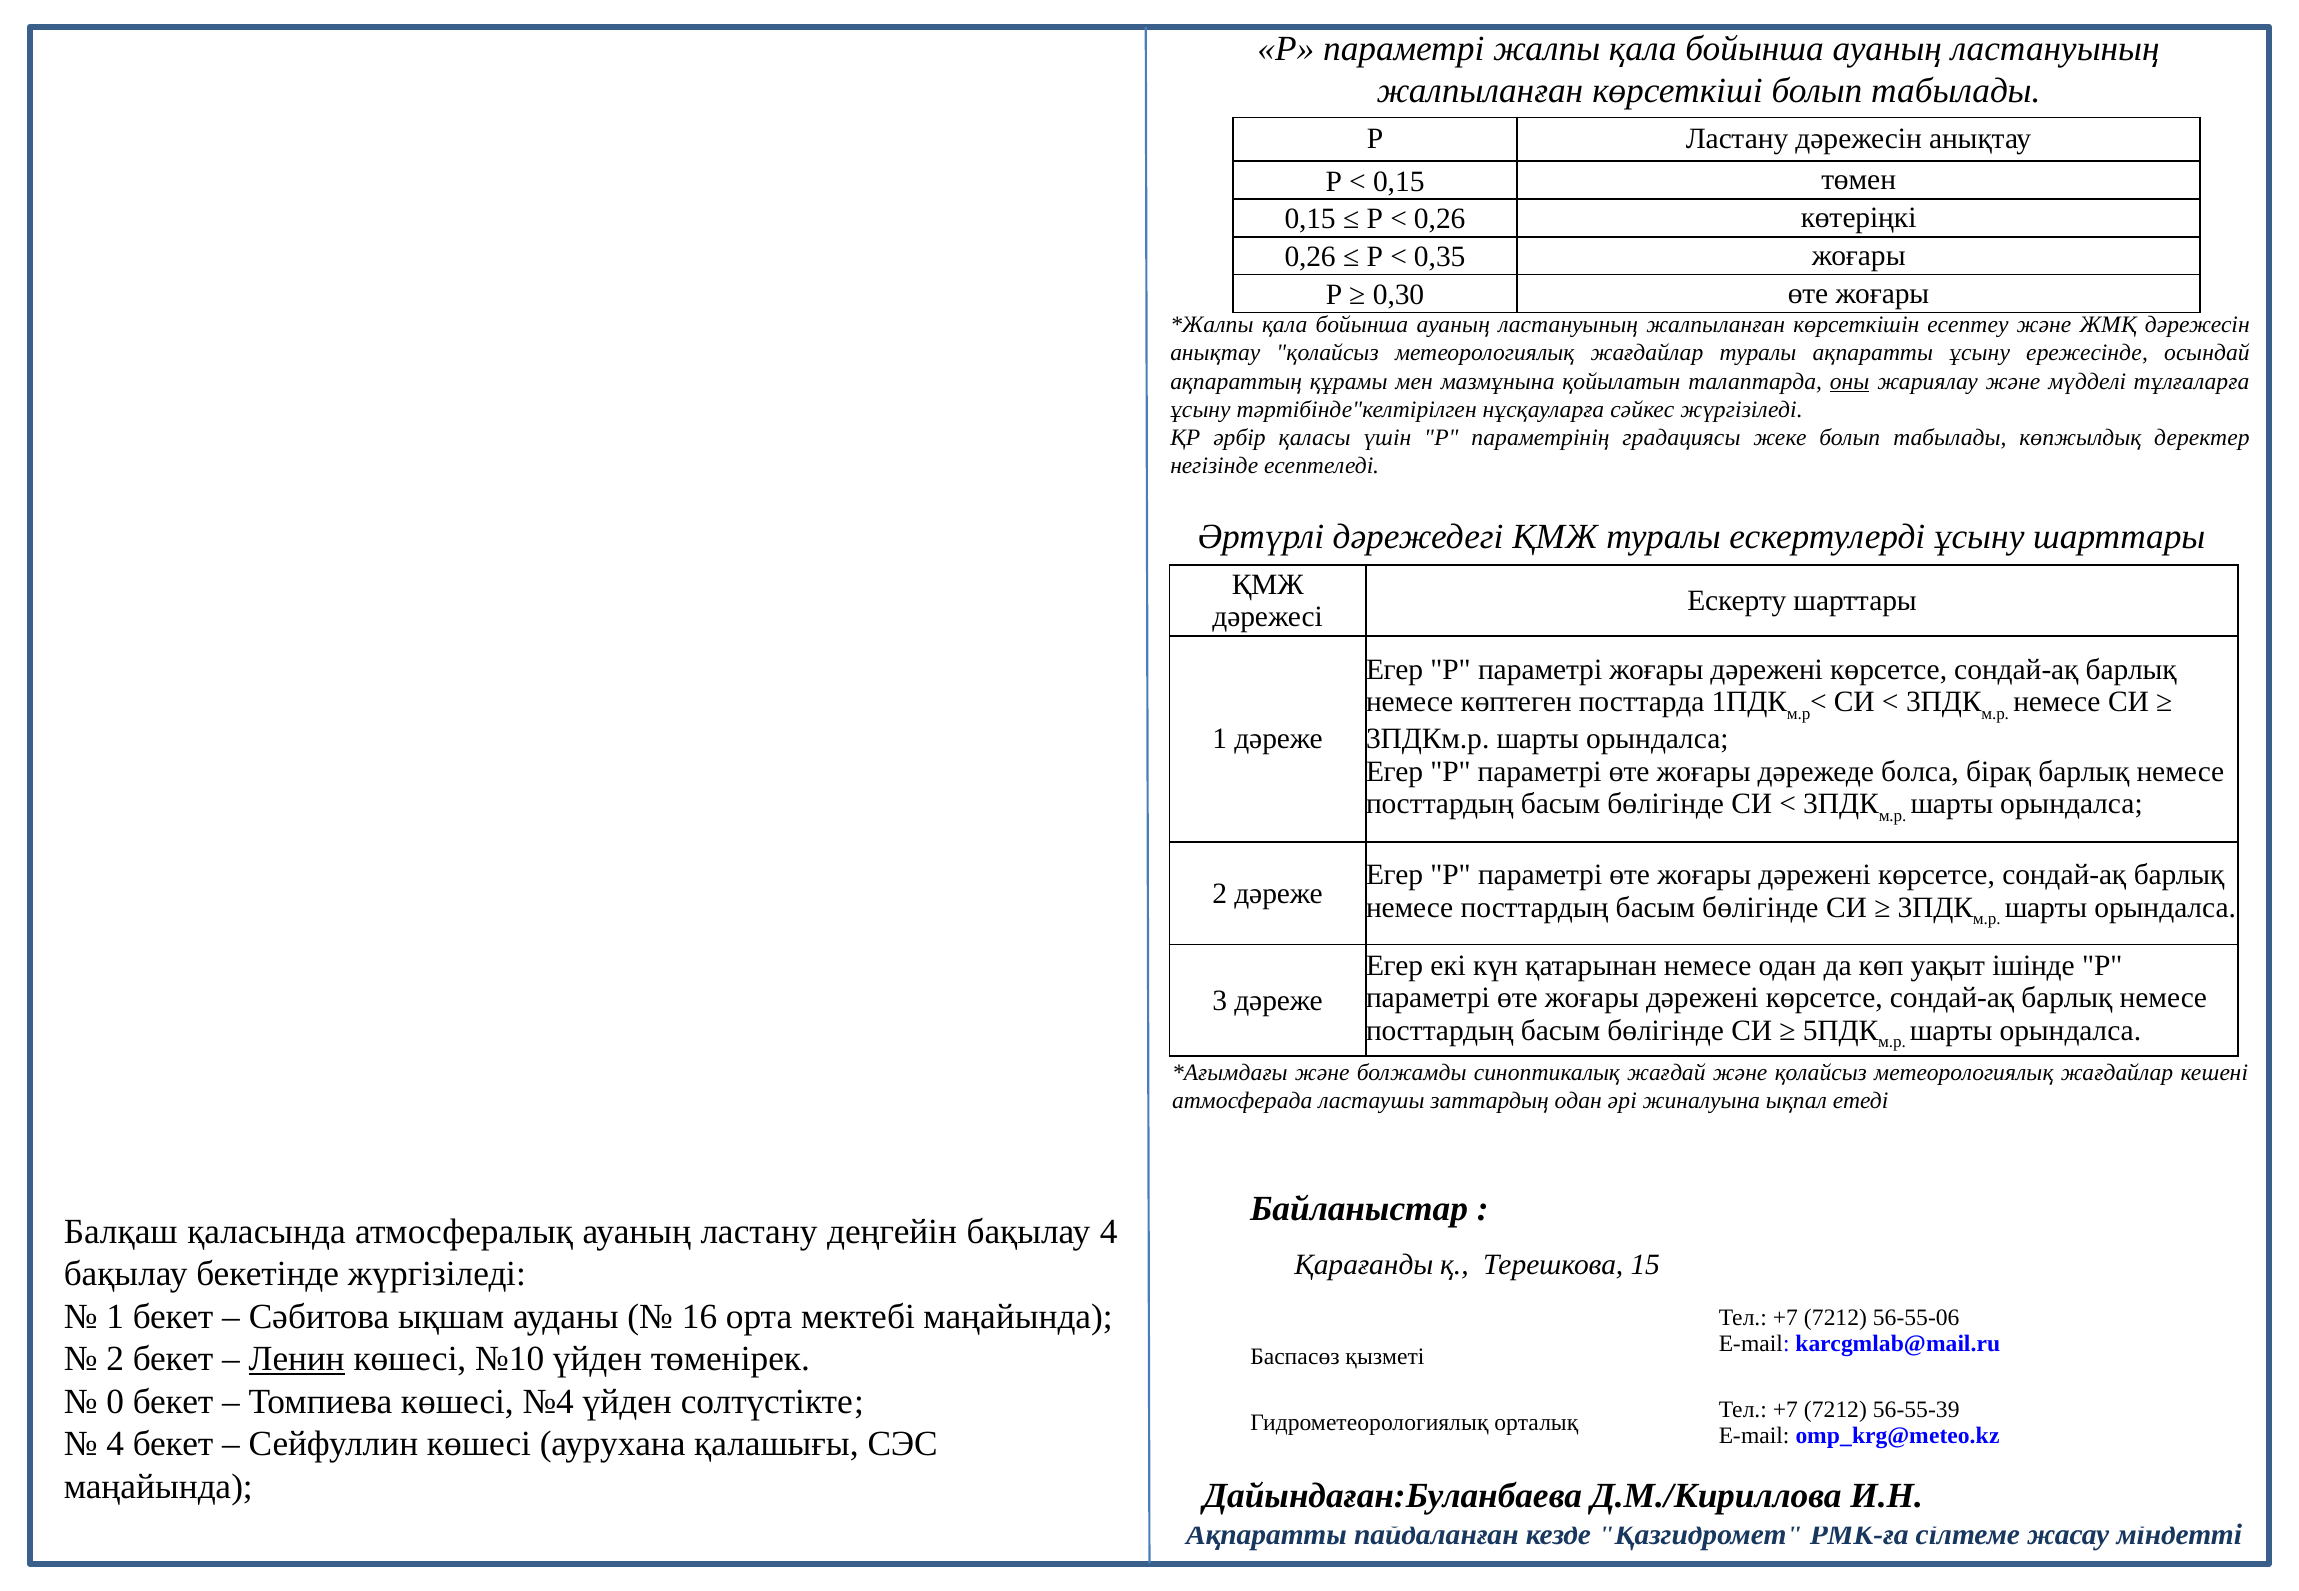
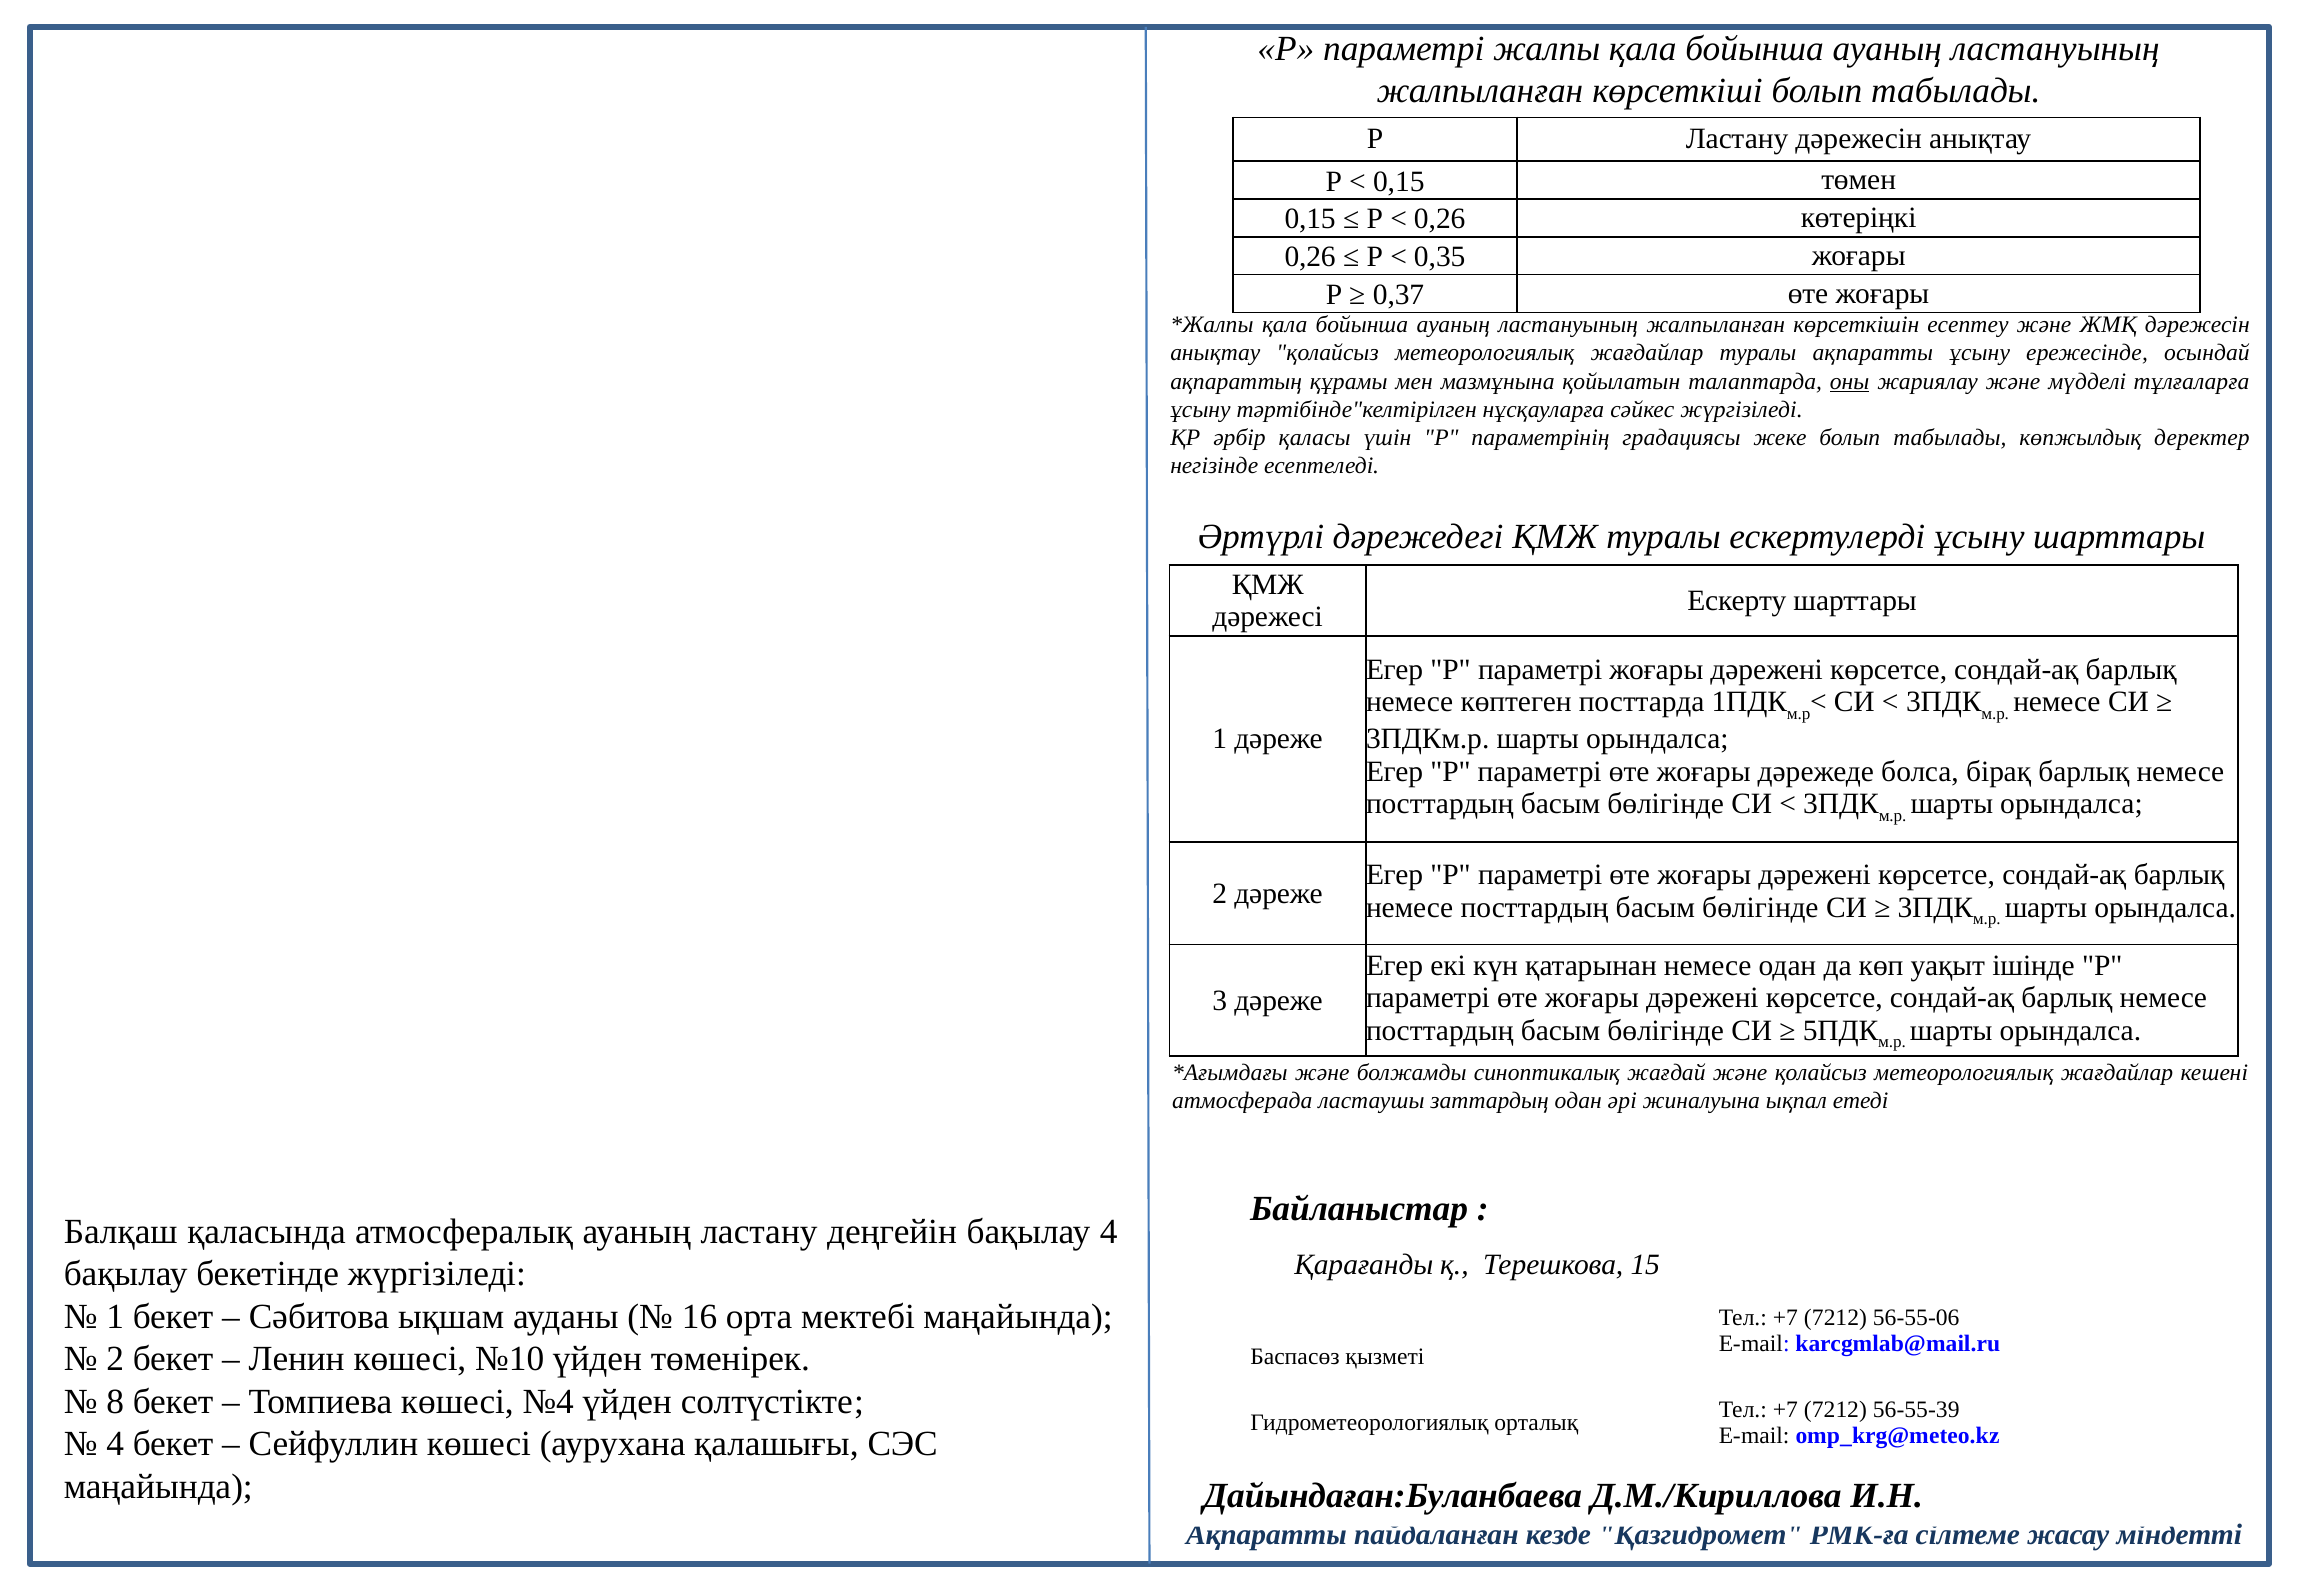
0,30: 0,30 -> 0,37
Ленин underline: present -> none
0: 0 -> 8
